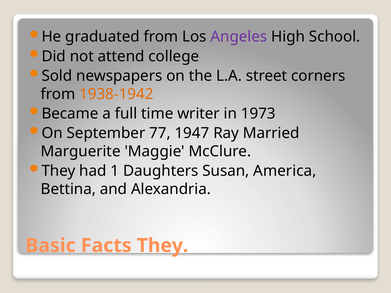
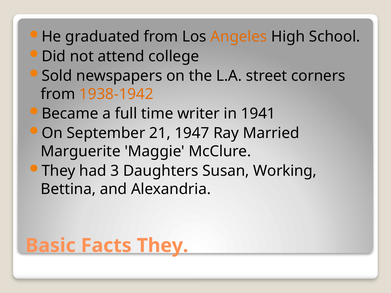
Angeles colour: purple -> orange
1973: 1973 -> 1941
77: 77 -> 21
1: 1 -> 3
America: America -> Working
